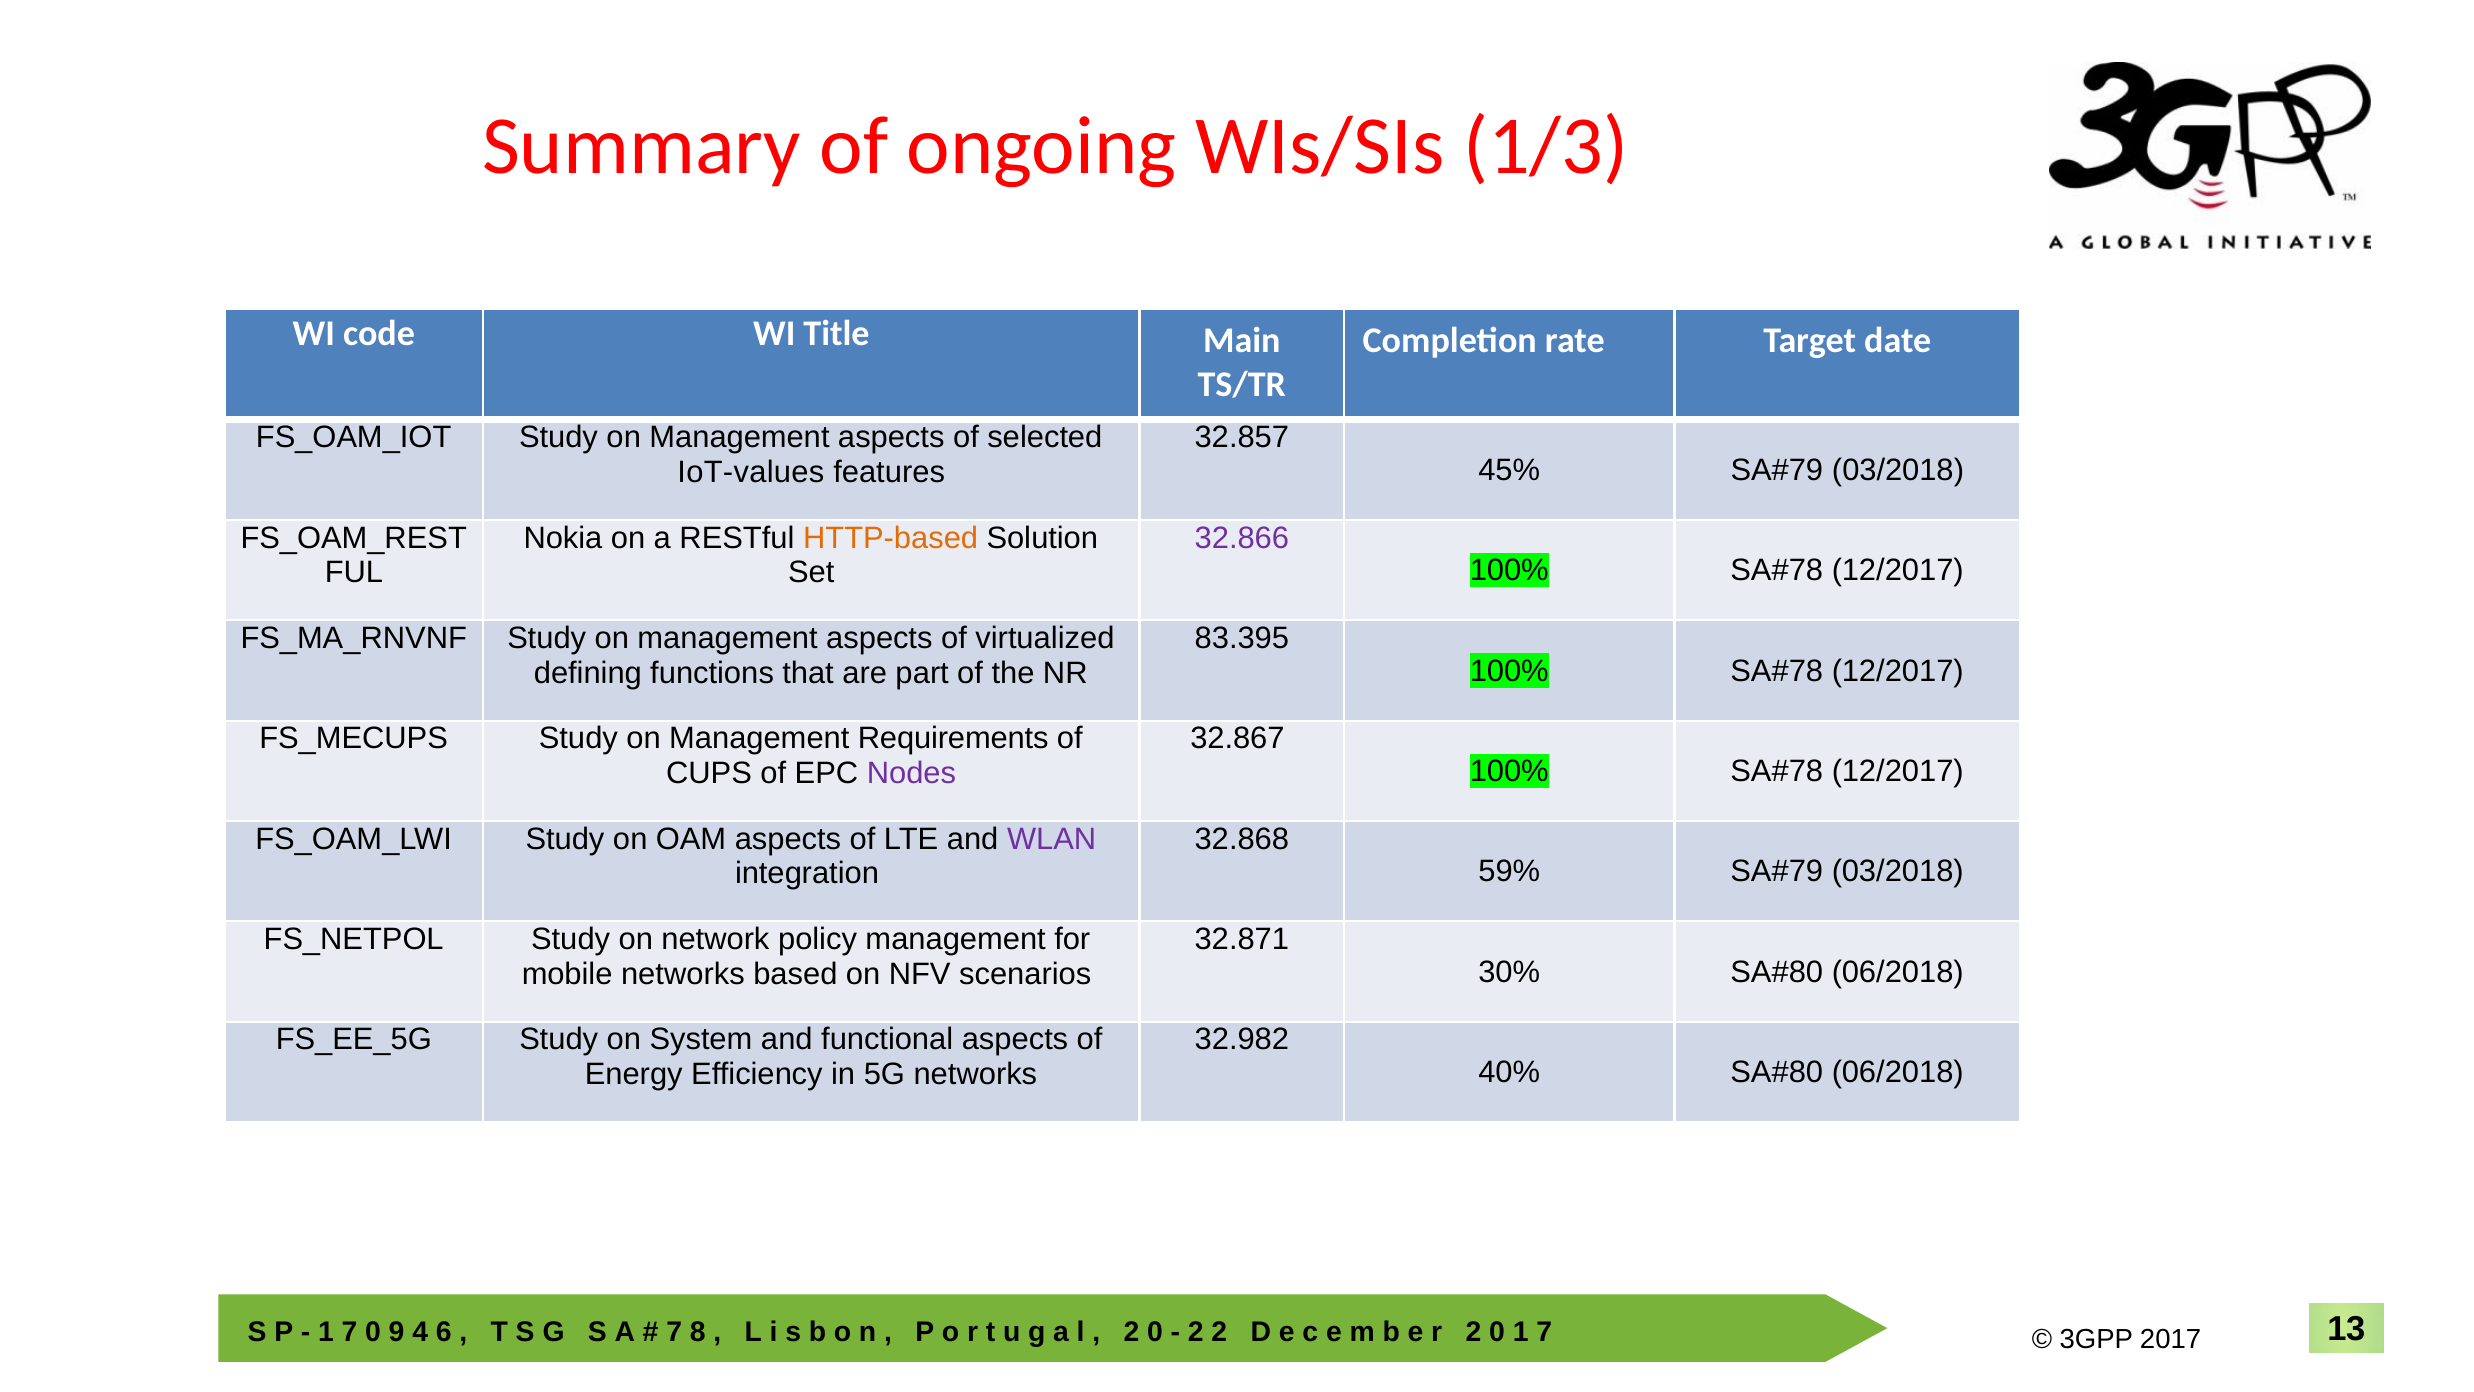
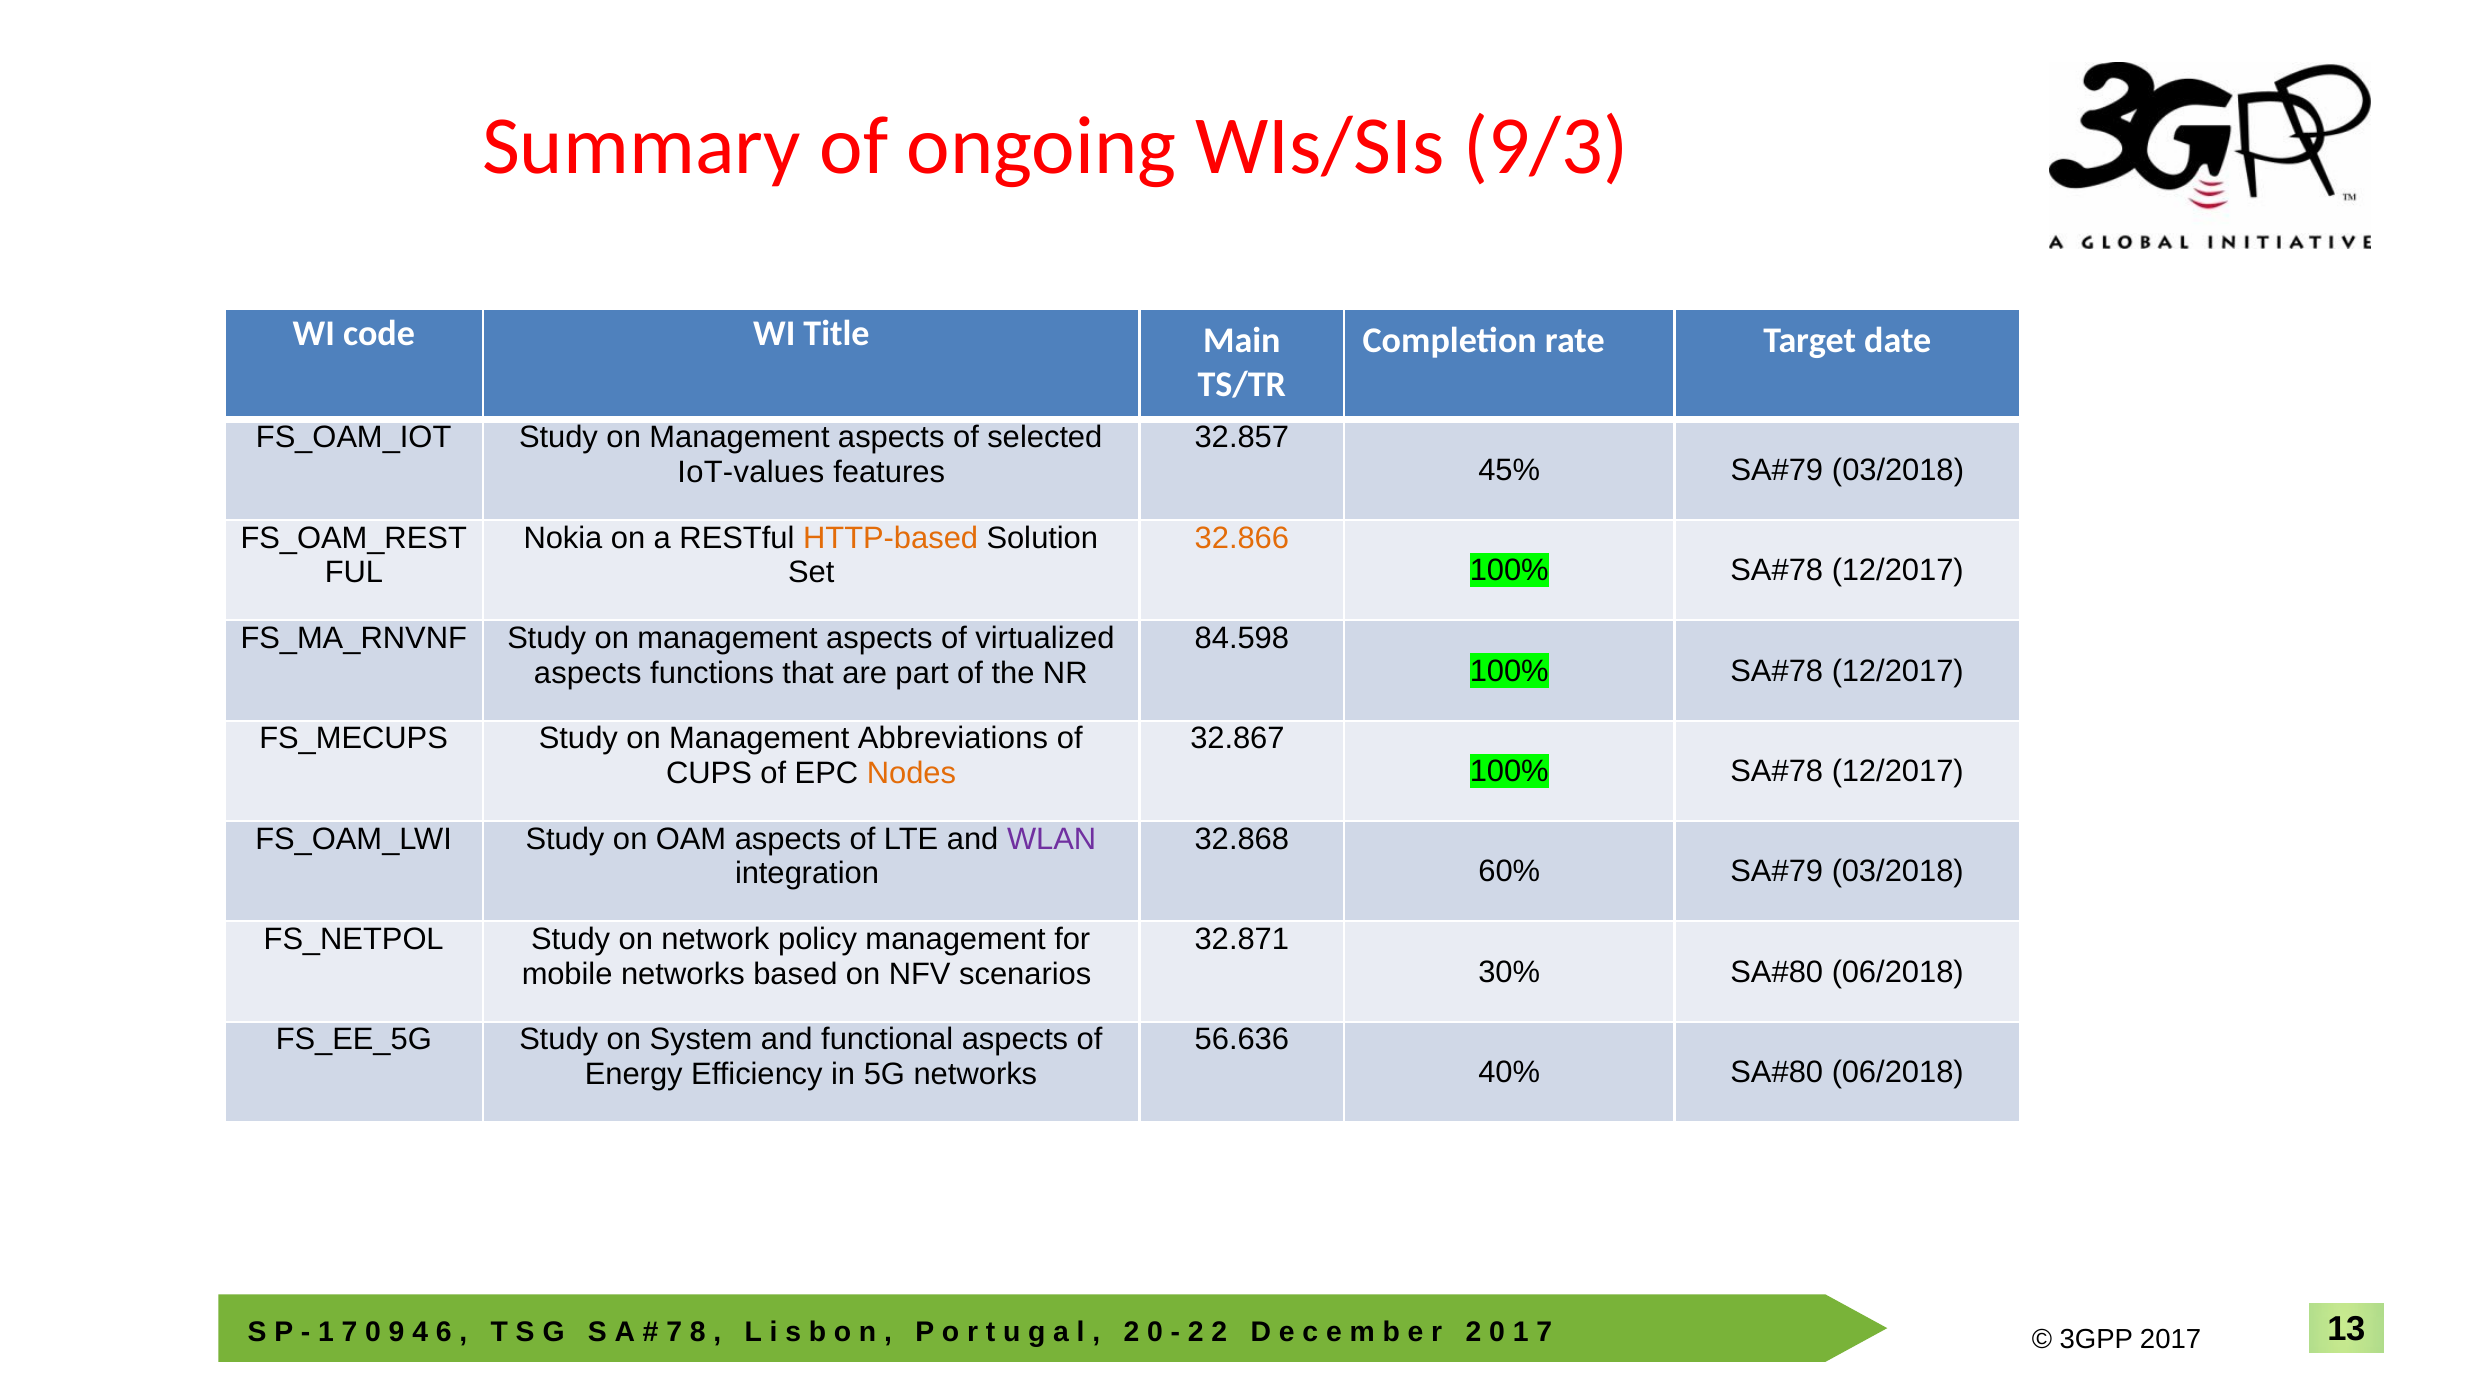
1/3: 1/3 -> 9/3
32.866 colour: purple -> orange
83.395: 83.395 -> 84.598
defining at (588, 673): defining -> aspects
Requirements: Requirements -> Abbreviations
Nodes colour: purple -> orange
59%: 59% -> 60%
32.982: 32.982 -> 56.636
